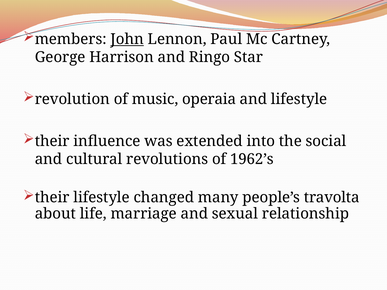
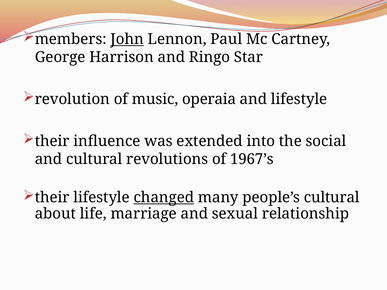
1962’s: 1962’s -> 1967’s
changed underline: none -> present
people’s travolta: travolta -> cultural
